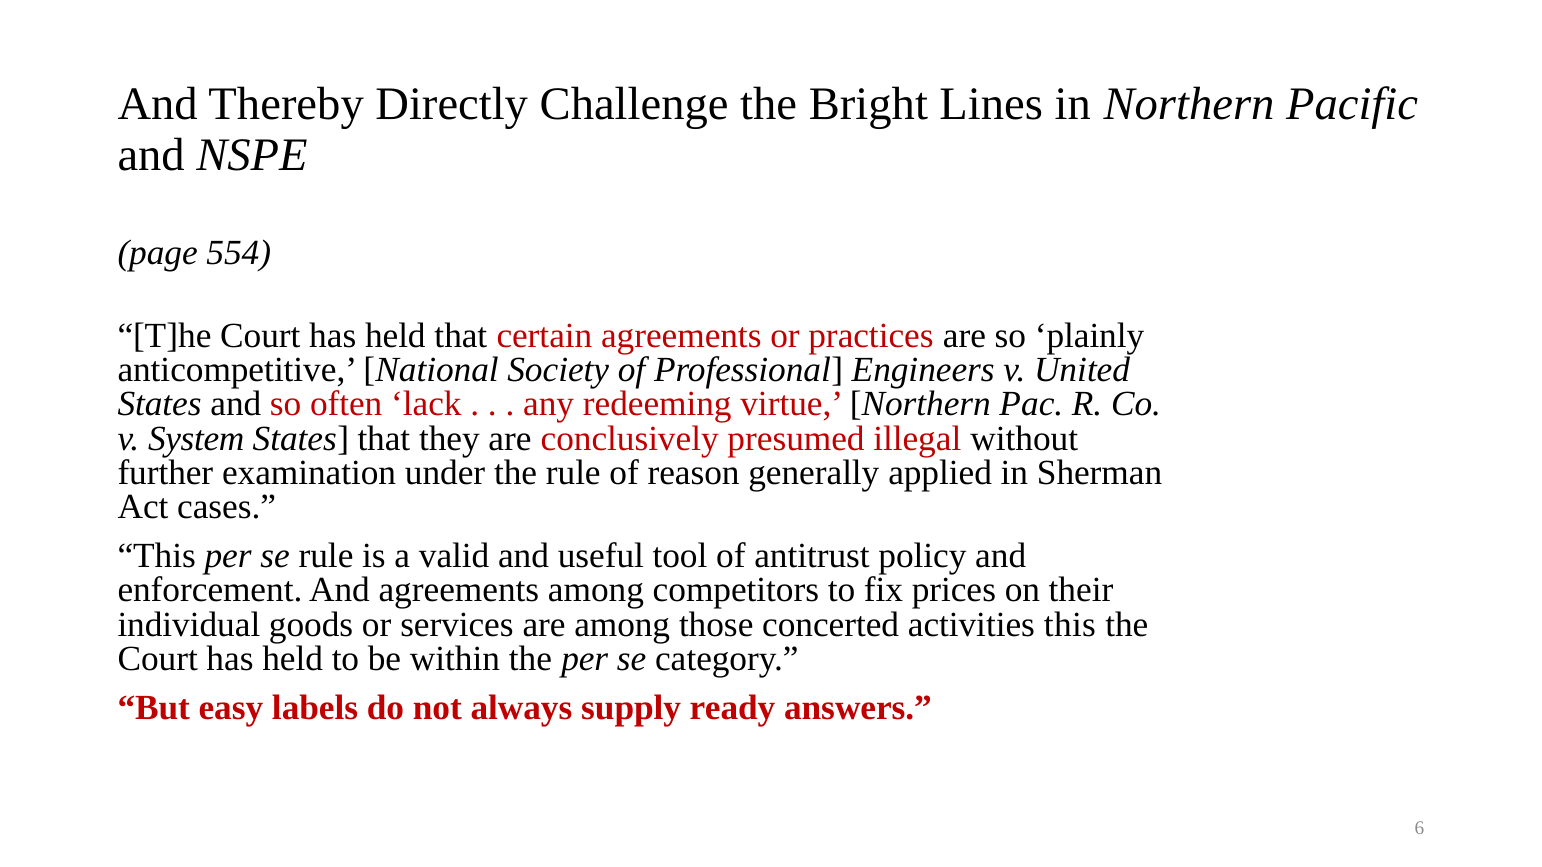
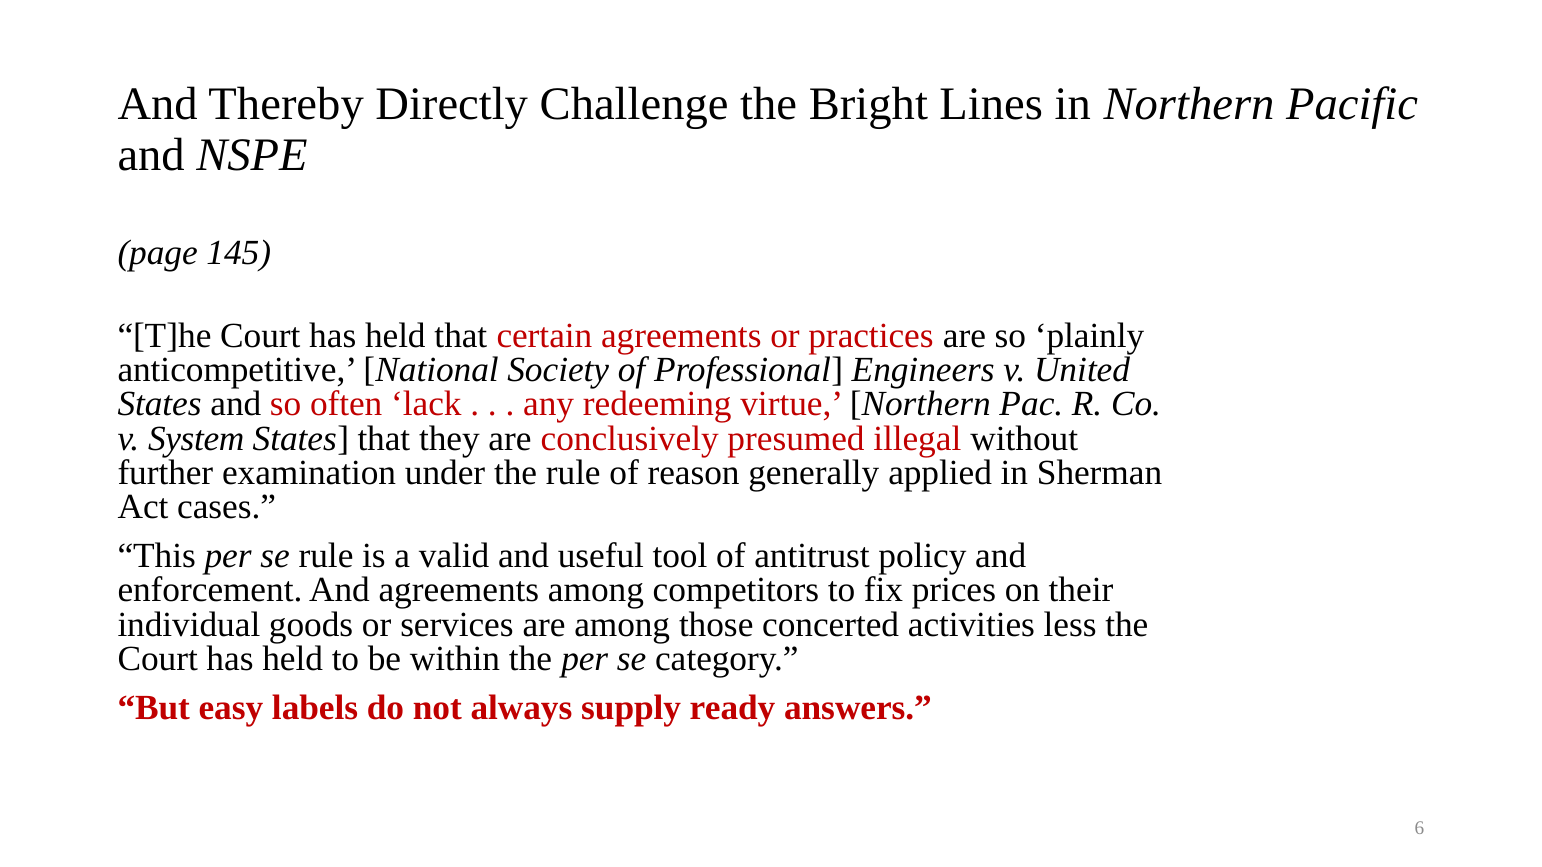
554: 554 -> 145
activities this: this -> less
